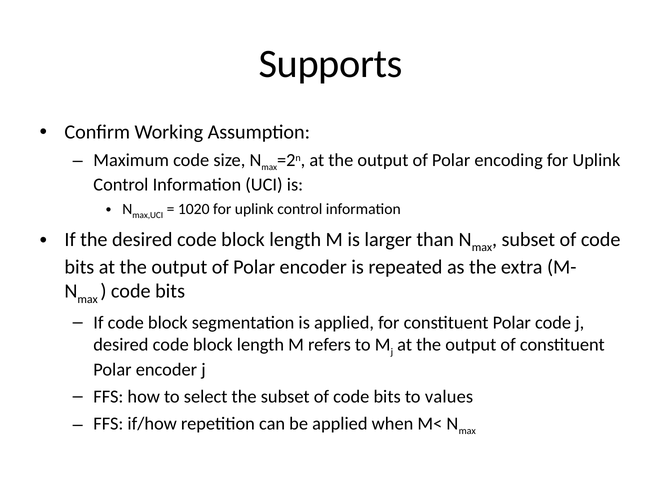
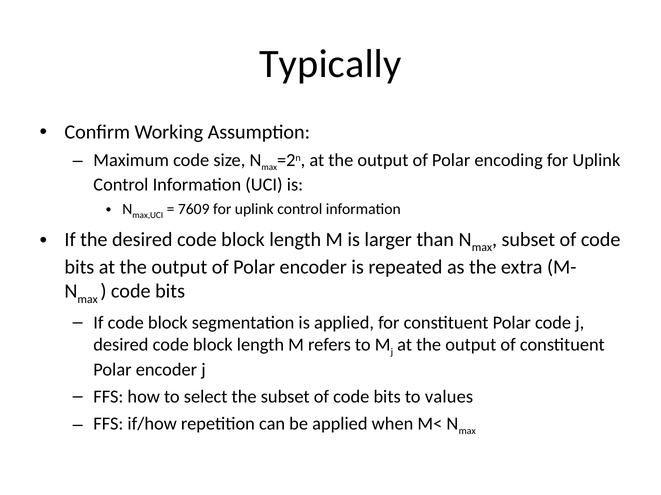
Supports: Supports -> Typically
1020: 1020 -> 7609
